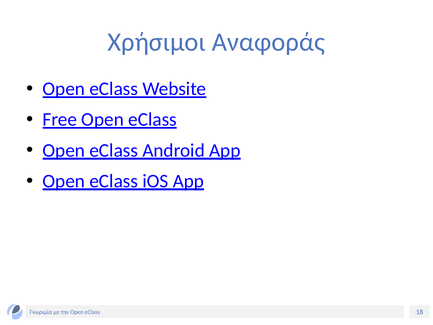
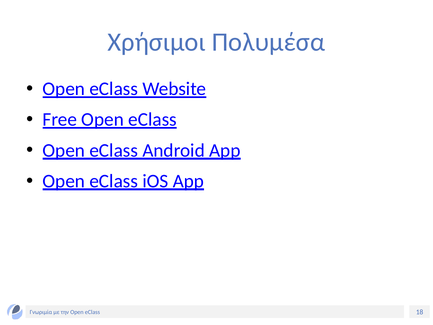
Αναφοράς: Αναφοράς -> Πολυμέσα
